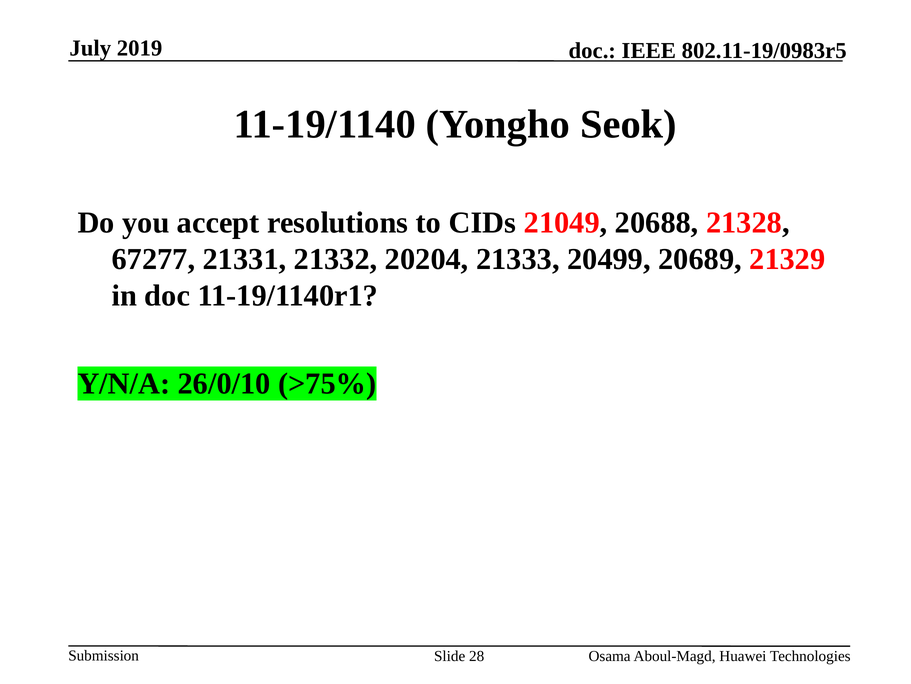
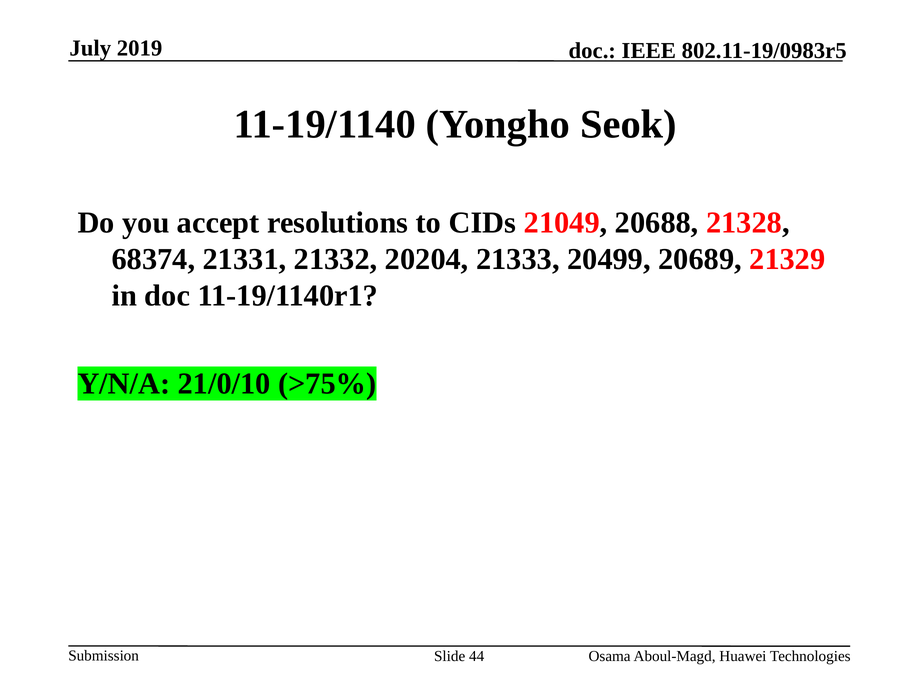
67277: 67277 -> 68374
26/0/10: 26/0/10 -> 21/0/10
28: 28 -> 44
